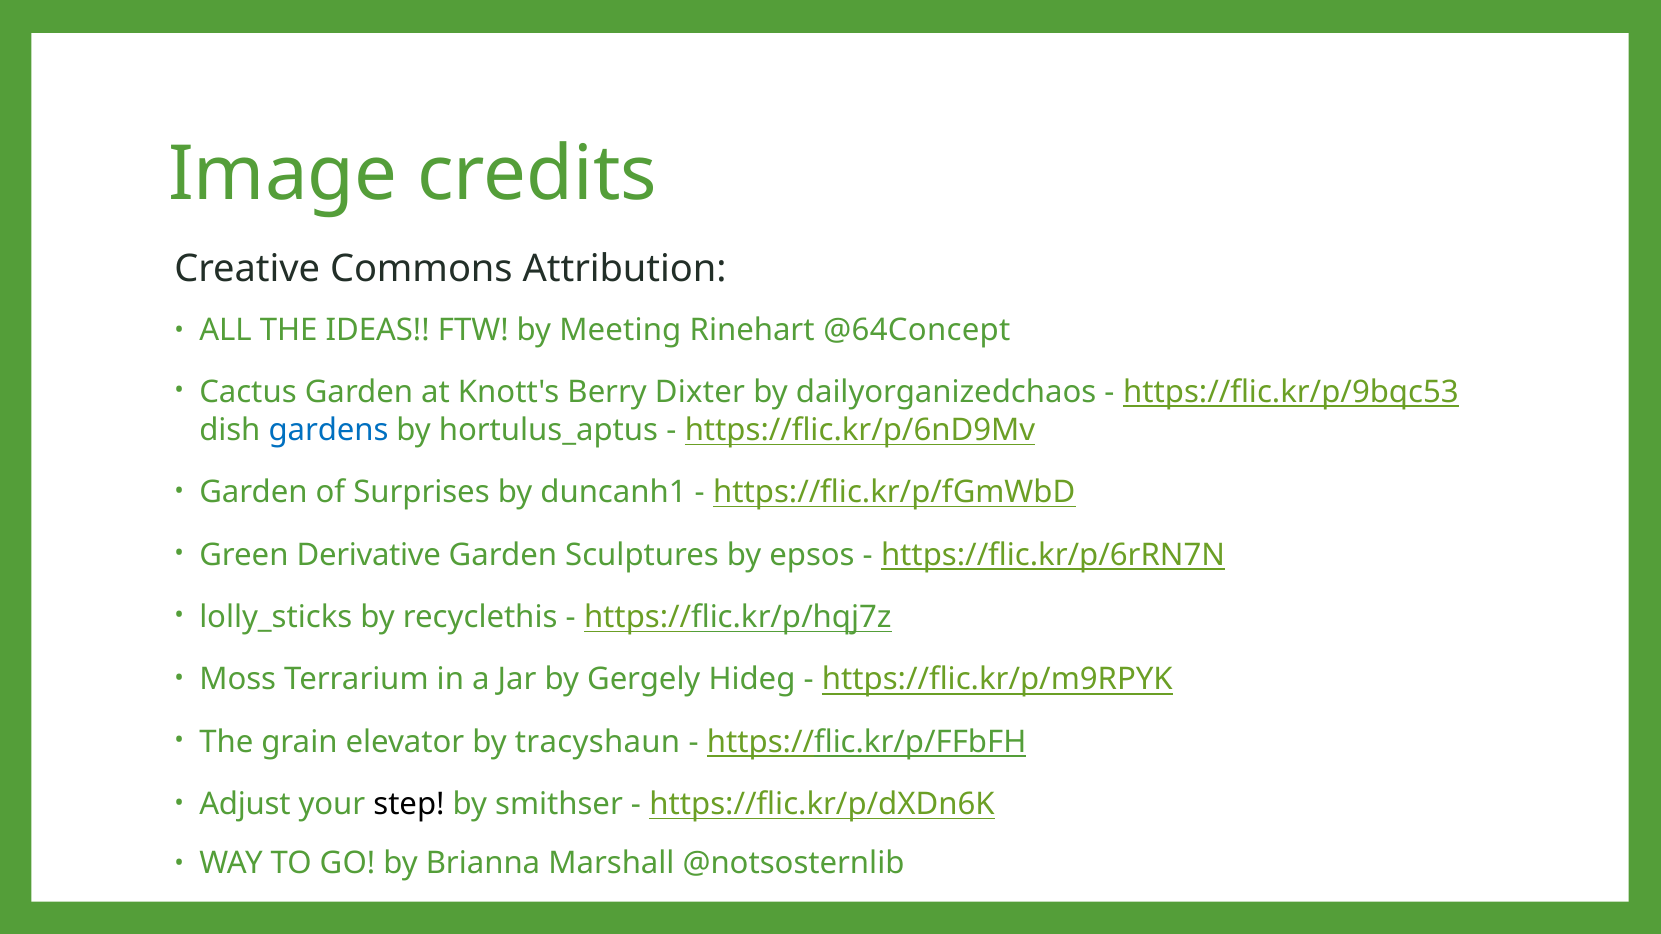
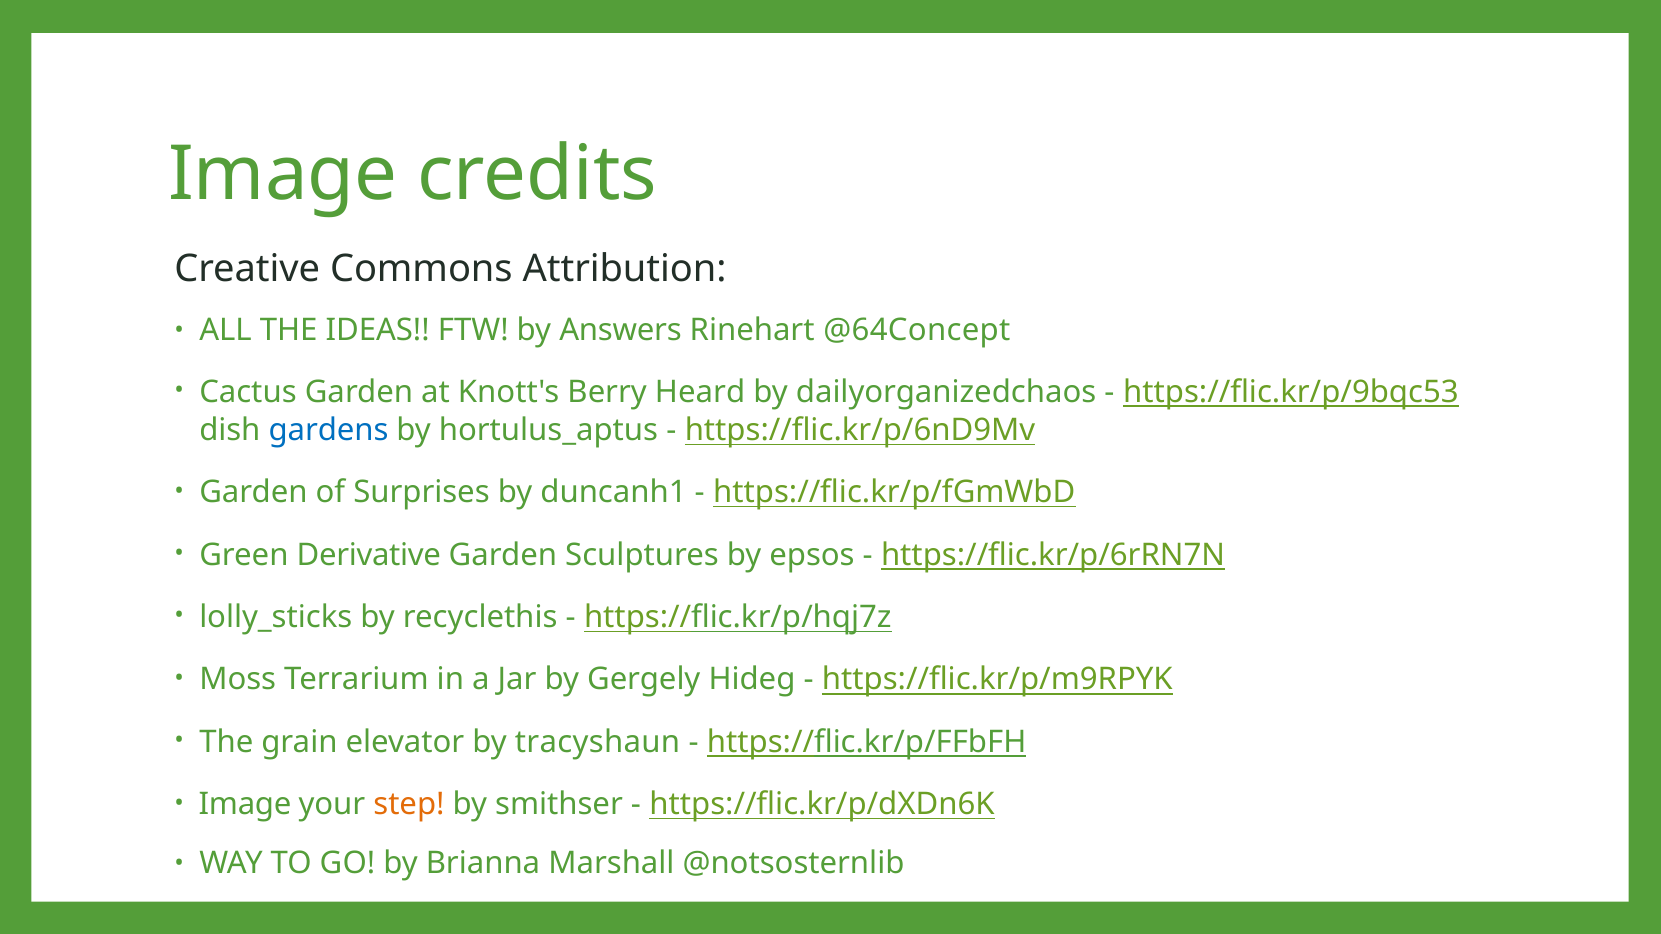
Meeting: Meeting -> Answers
Dixter: Dixter -> Heard
Adjust at (245, 805): Adjust -> Image
step colour: black -> orange
